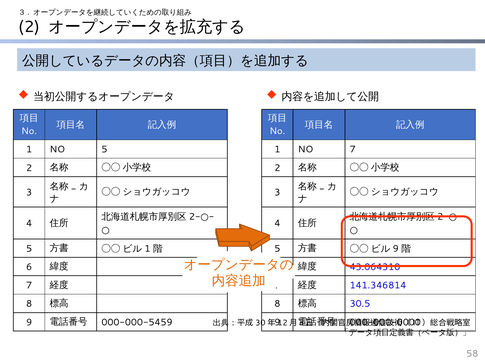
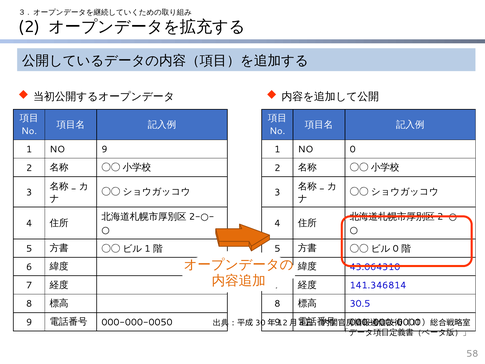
NO 5: 5 -> 9
NO 7: 7 -> 0
9 at (396, 248): 9 -> 0
000-000-5459: 000-000-5459 -> 000-000-0050
